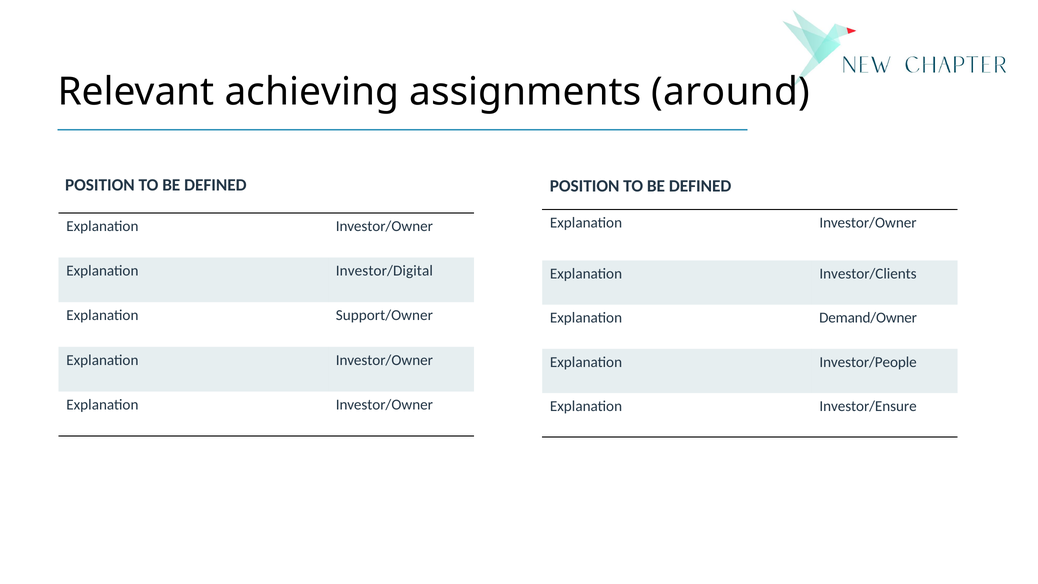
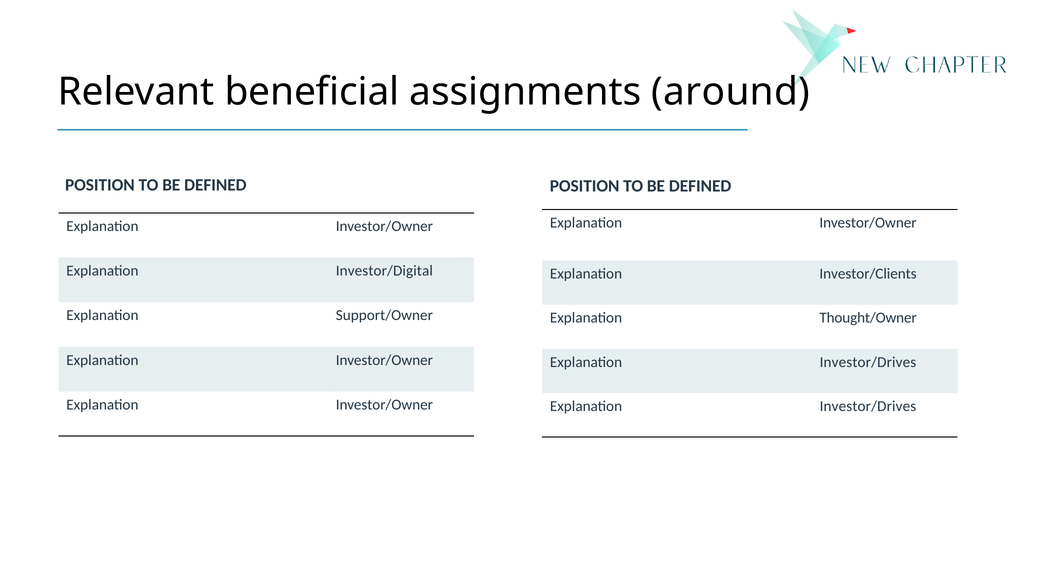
achieving: achieving -> beneficial
Demand/Owner: Demand/Owner -> Thought/Owner
Investor/People at (868, 362): Investor/People -> Investor/Drives
Investor/Ensure at (868, 406): Investor/Ensure -> Investor/Drives
